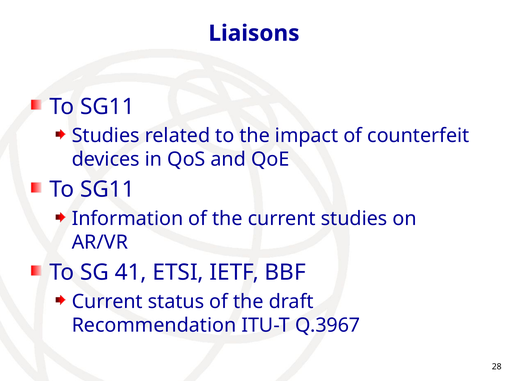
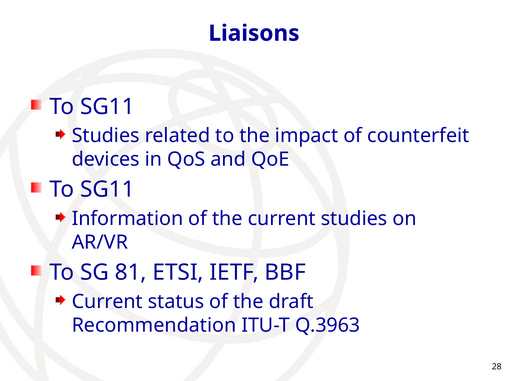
41: 41 -> 81
Q.3967: Q.3967 -> Q.3963
